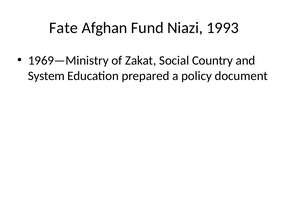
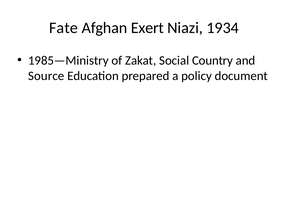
Fund: Fund -> Exert
1993: 1993 -> 1934
1969—Ministry: 1969—Ministry -> 1985—Ministry
System: System -> Source
